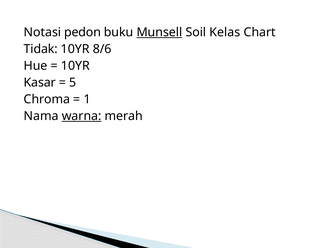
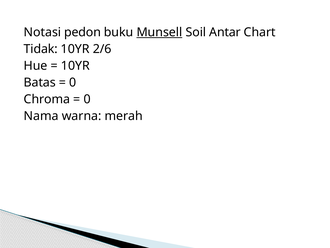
Kelas: Kelas -> Antar
8/6: 8/6 -> 2/6
Kasar: Kasar -> Batas
5 at (73, 82): 5 -> 0
1 at (87, 99): 1 -> 0
warna underline: present -> none
